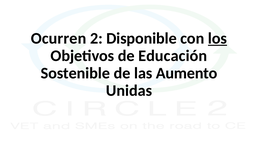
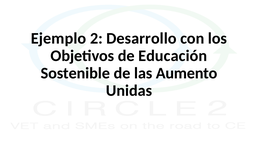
Ocurren: Ocurren -> Ejemplo
Disponible: Disponible -> Desarrollo
los underline: present -> none
